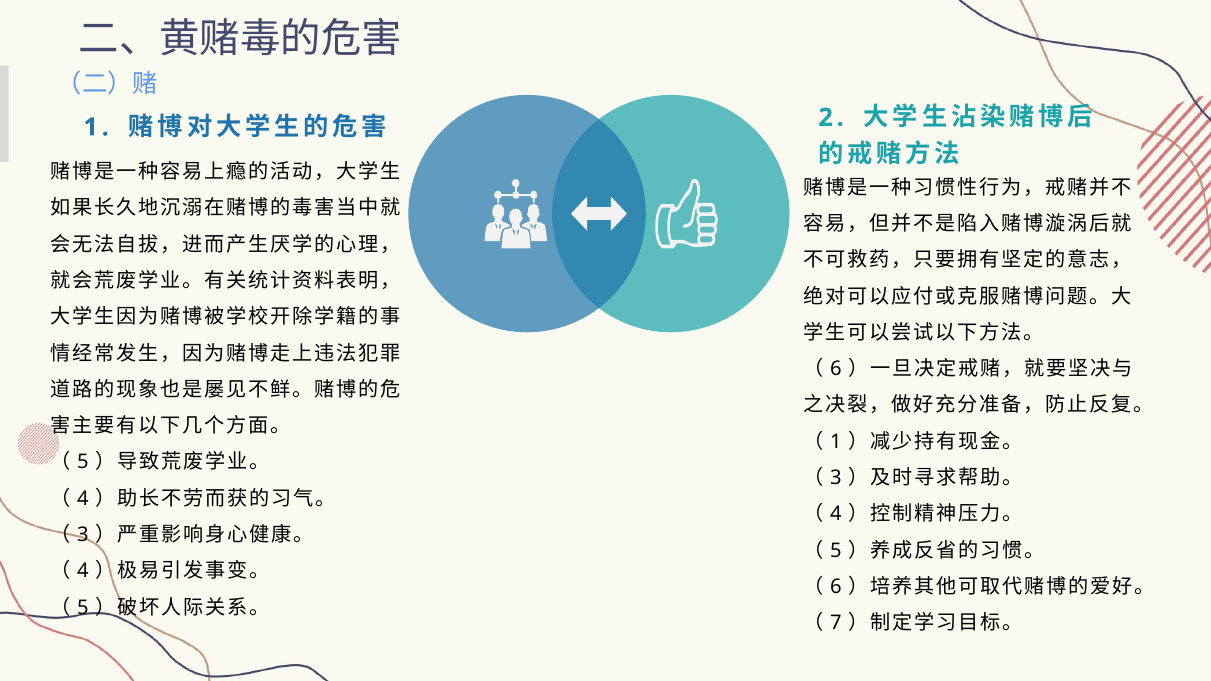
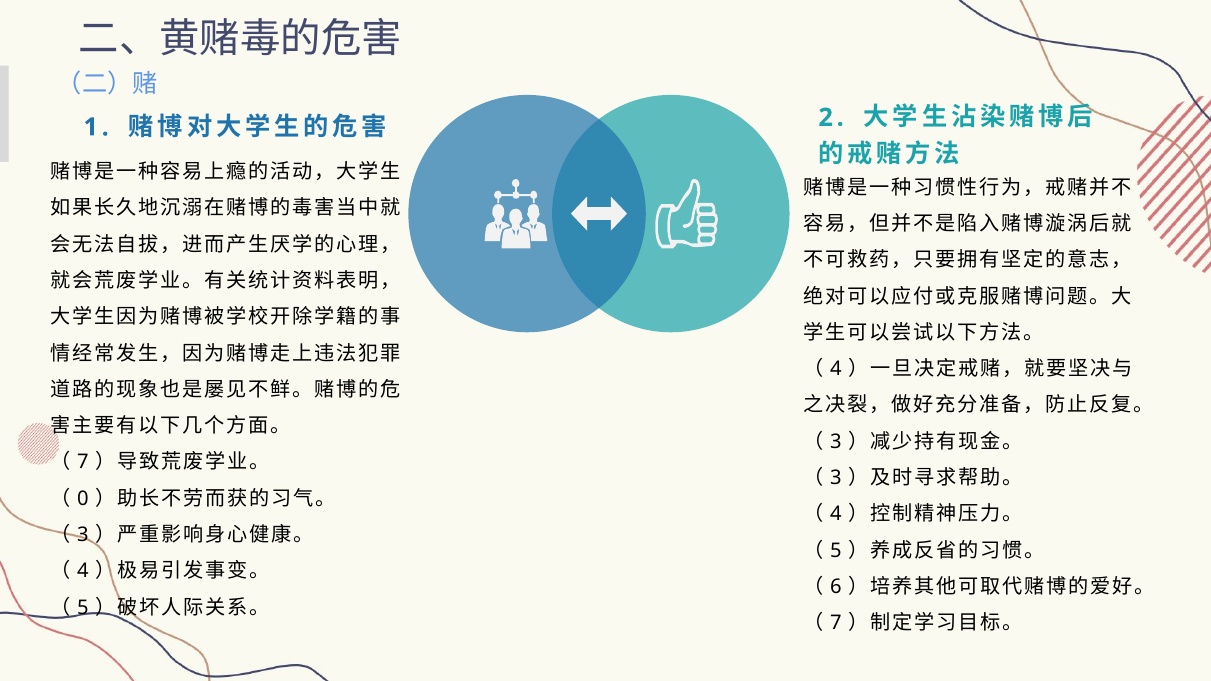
6 at (836, 369): 6 -> 4
1 at (836, 442): 1 -> 3
5 at (83, 462): 5 -> 7
4 at (83, 499): 4 -> 0
